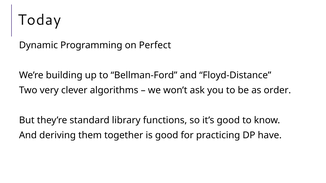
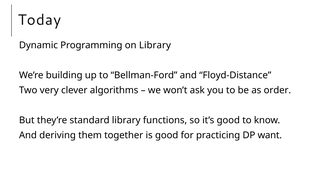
on Perfect: Perfect -> Library
have: have -> want
